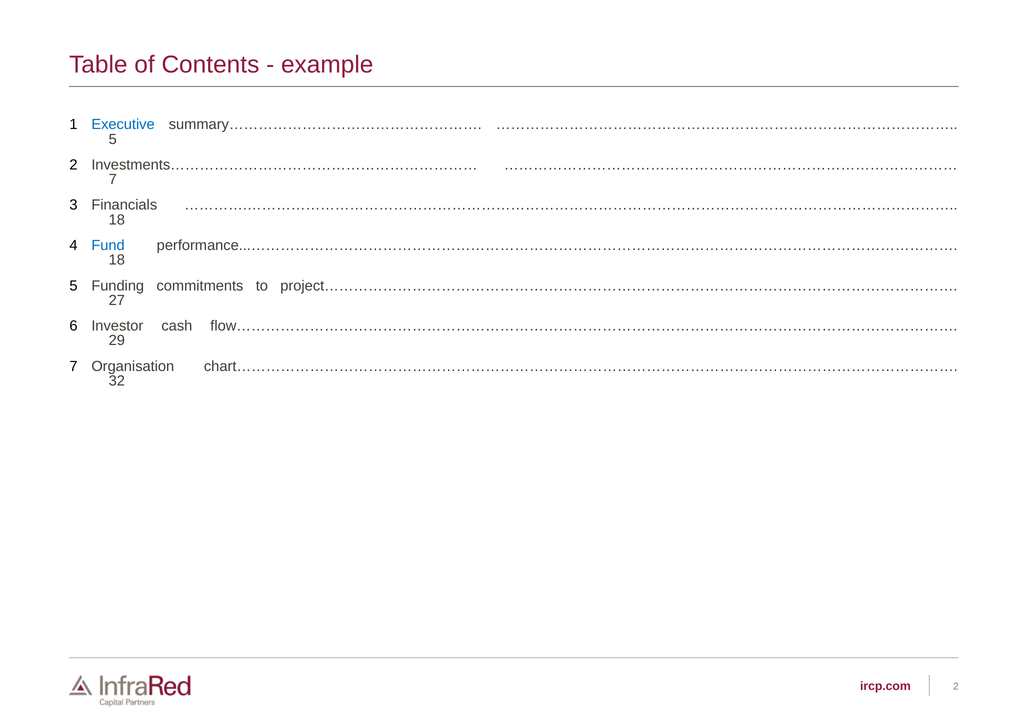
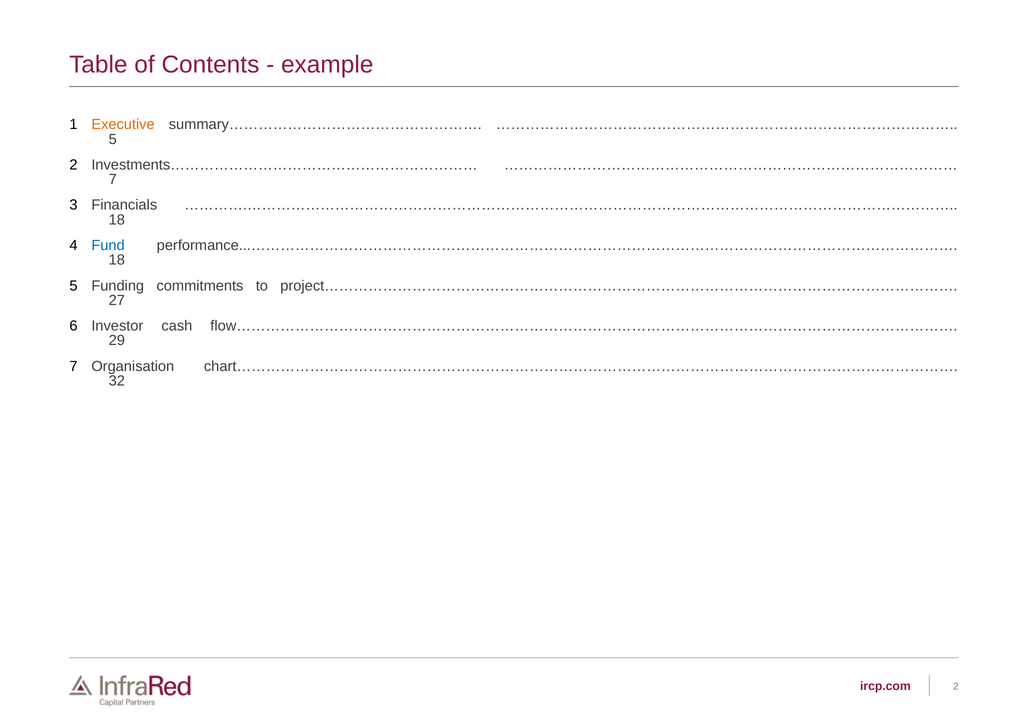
Executive colour: blue -> orange
